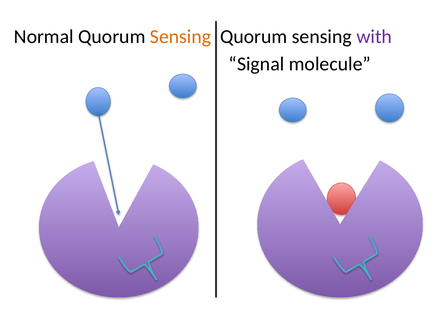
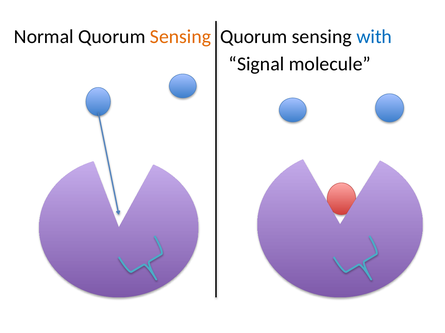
with colour: purple -> blue
